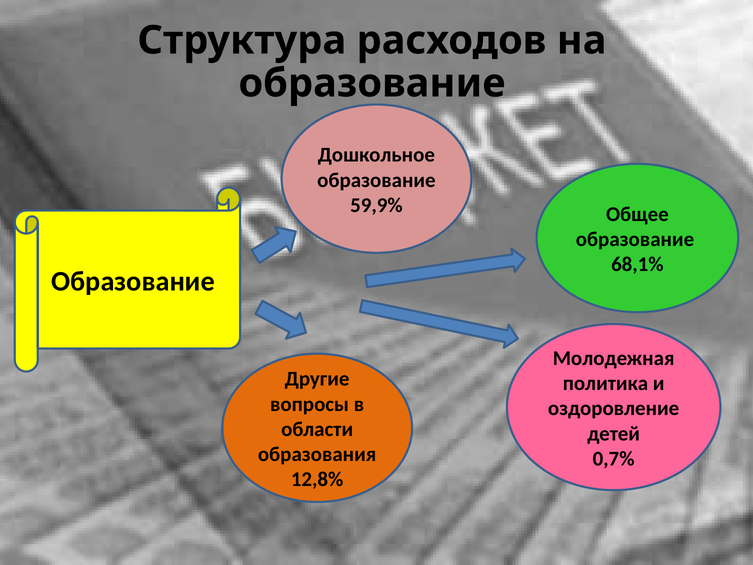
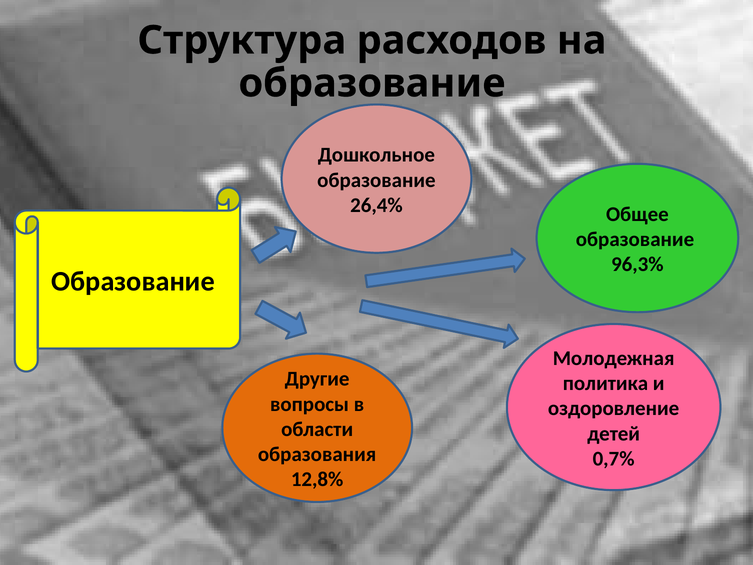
59,9%: 59,9% -> 26,4%
68,1%: 68,1% -> 96,3%
